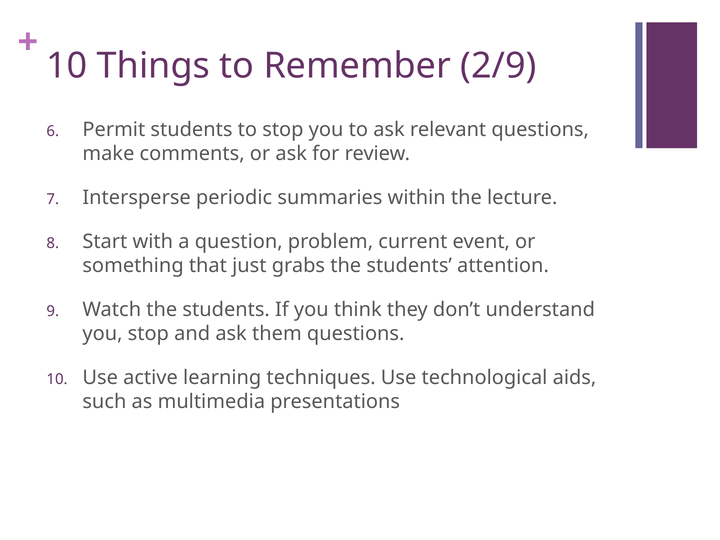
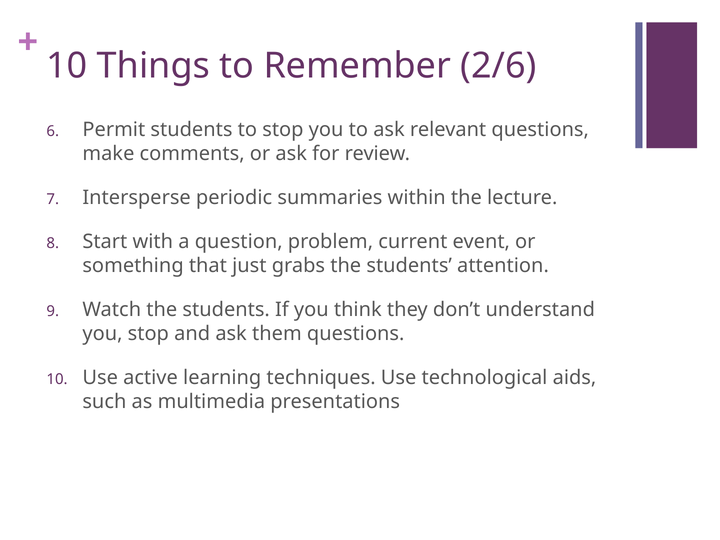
2/9: 2/9 -> 2/6
